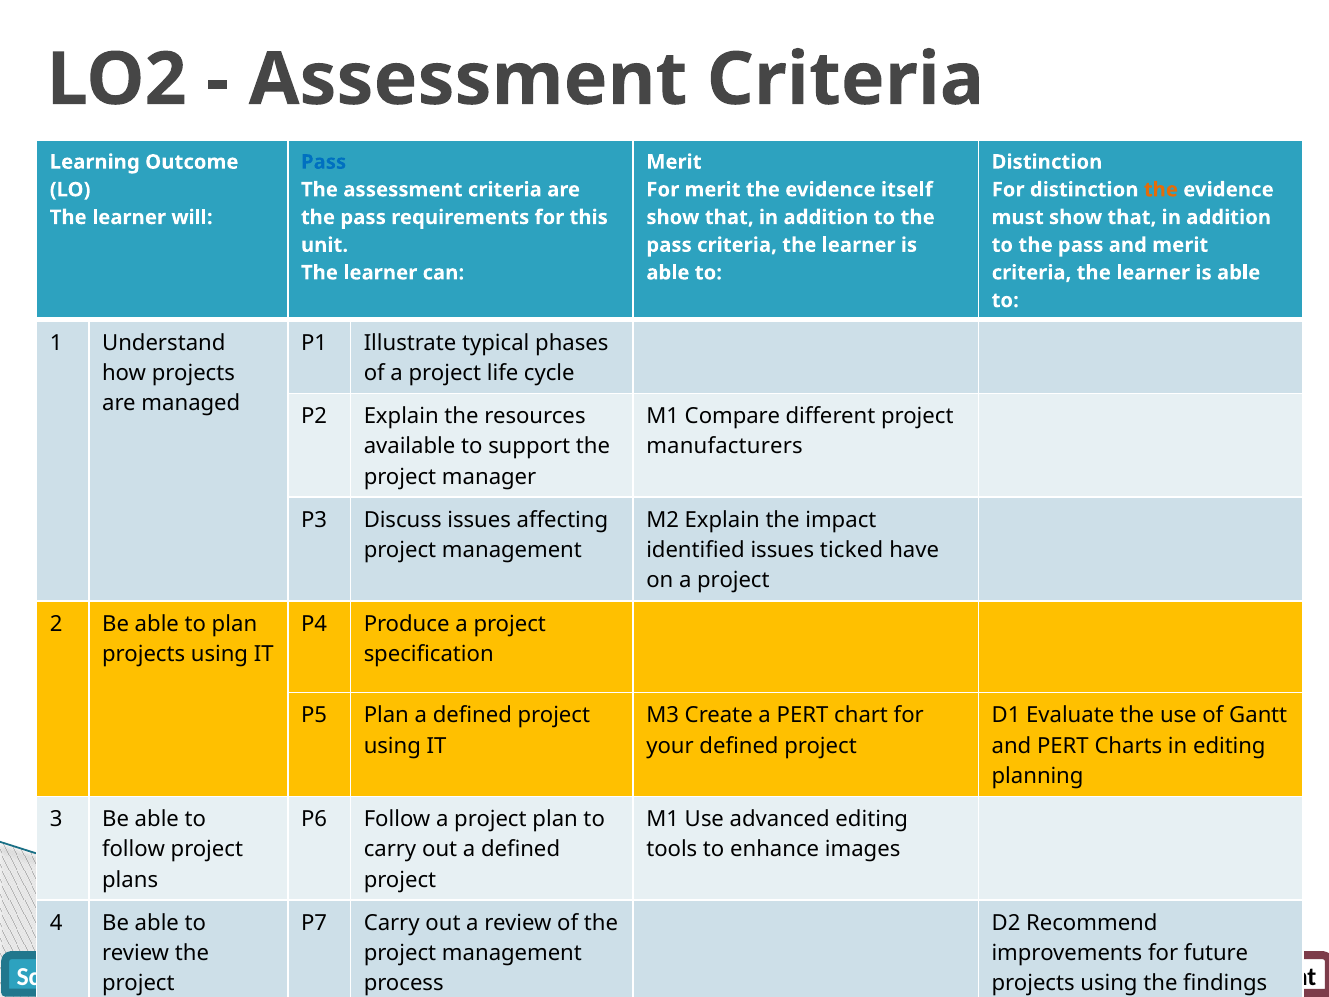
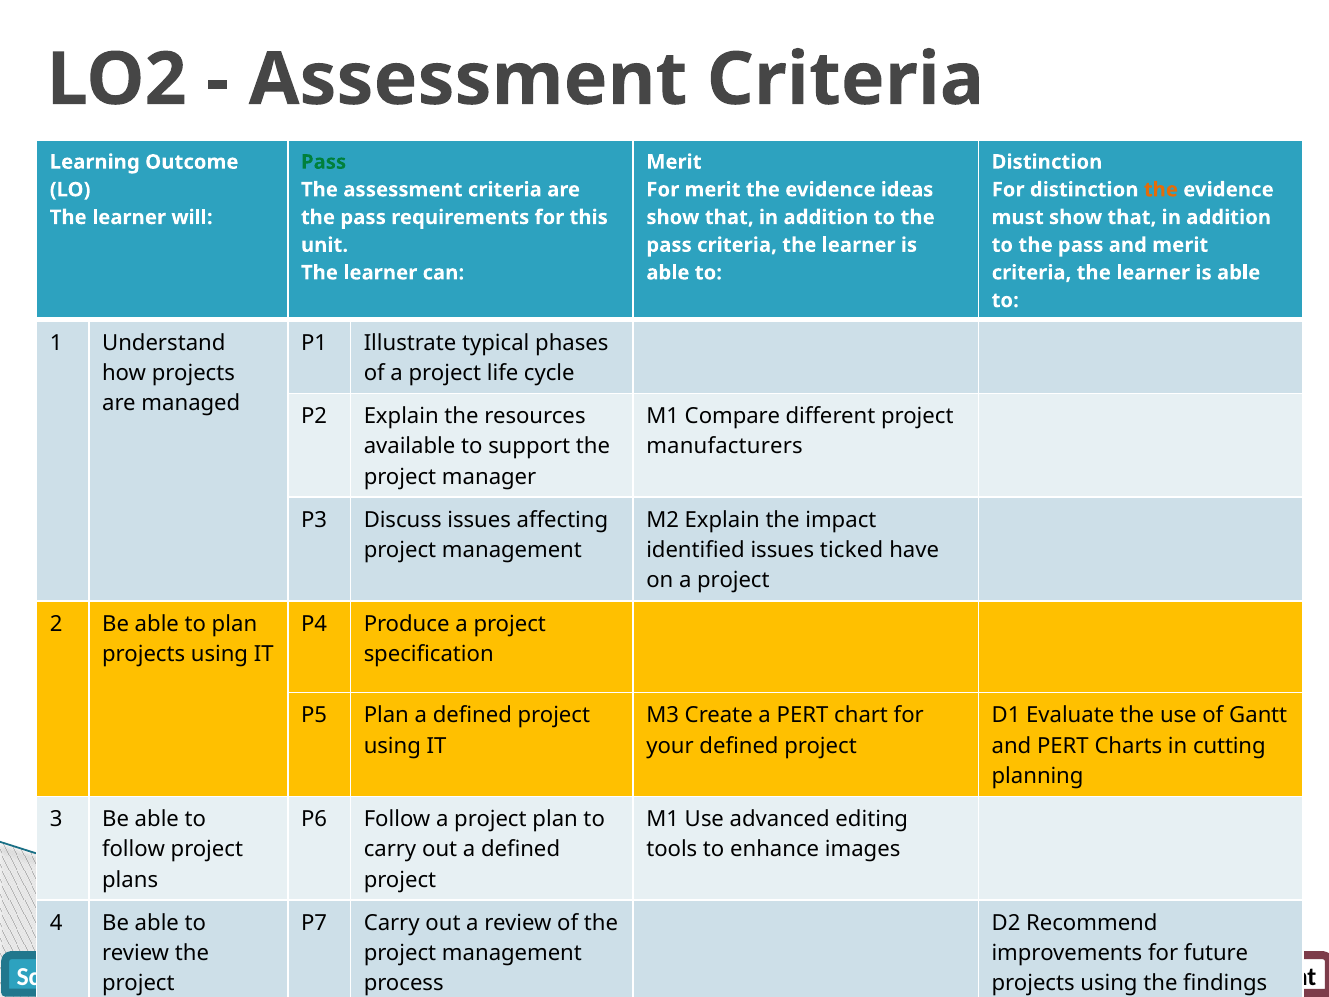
Pass at (324, 162) colour: blue -> green
itself: itself -> ideas
in editing: editing -> cutting
